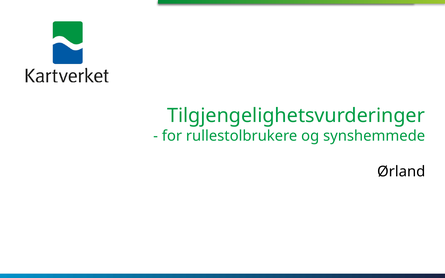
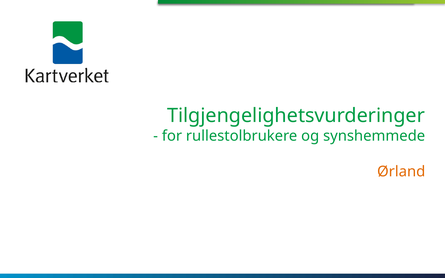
Ørland colour: black -> orange
